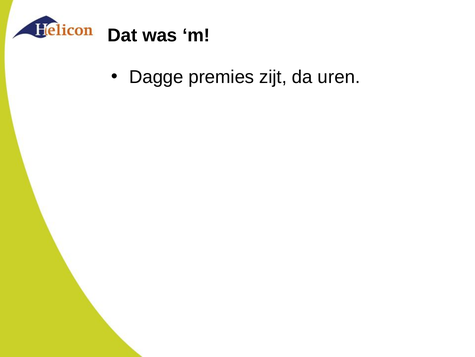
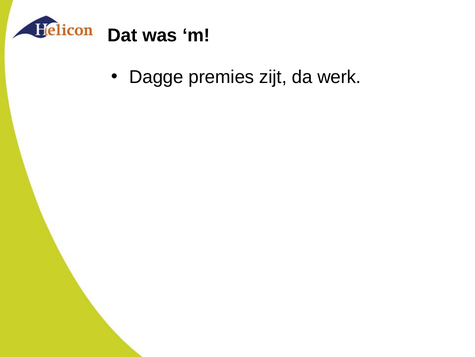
uren: uren -> werk
